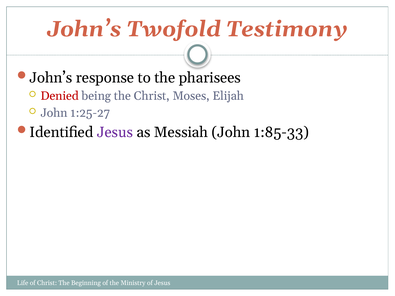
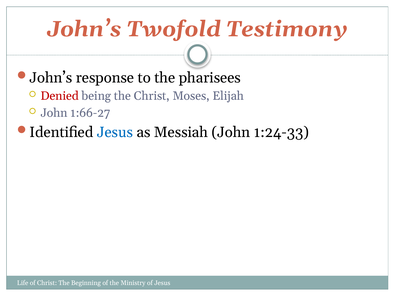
1:25-27: 1:25-27 -> 1:66-27
Jesus at (115, 132) colour: purple -> blue
1:85-33: 1:85-33 -> 1:24-33
